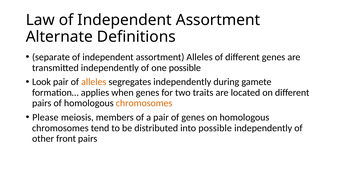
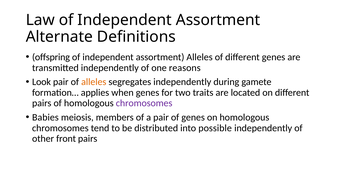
separate: separate -> offspring
one possible: possible -> reasons
chromosomes at (144, 103) colour: orange -> purple
Please: Please -> Babies
